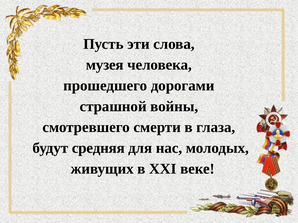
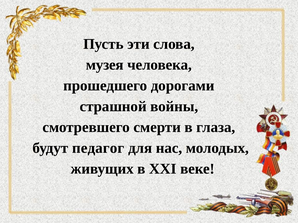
средняя: средняя -> педагог
